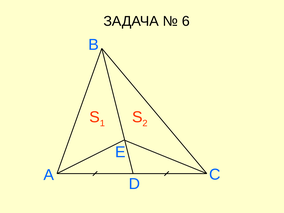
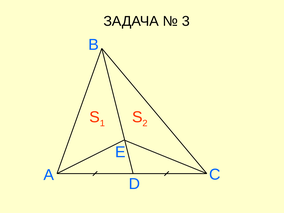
6: 6 -> 3
